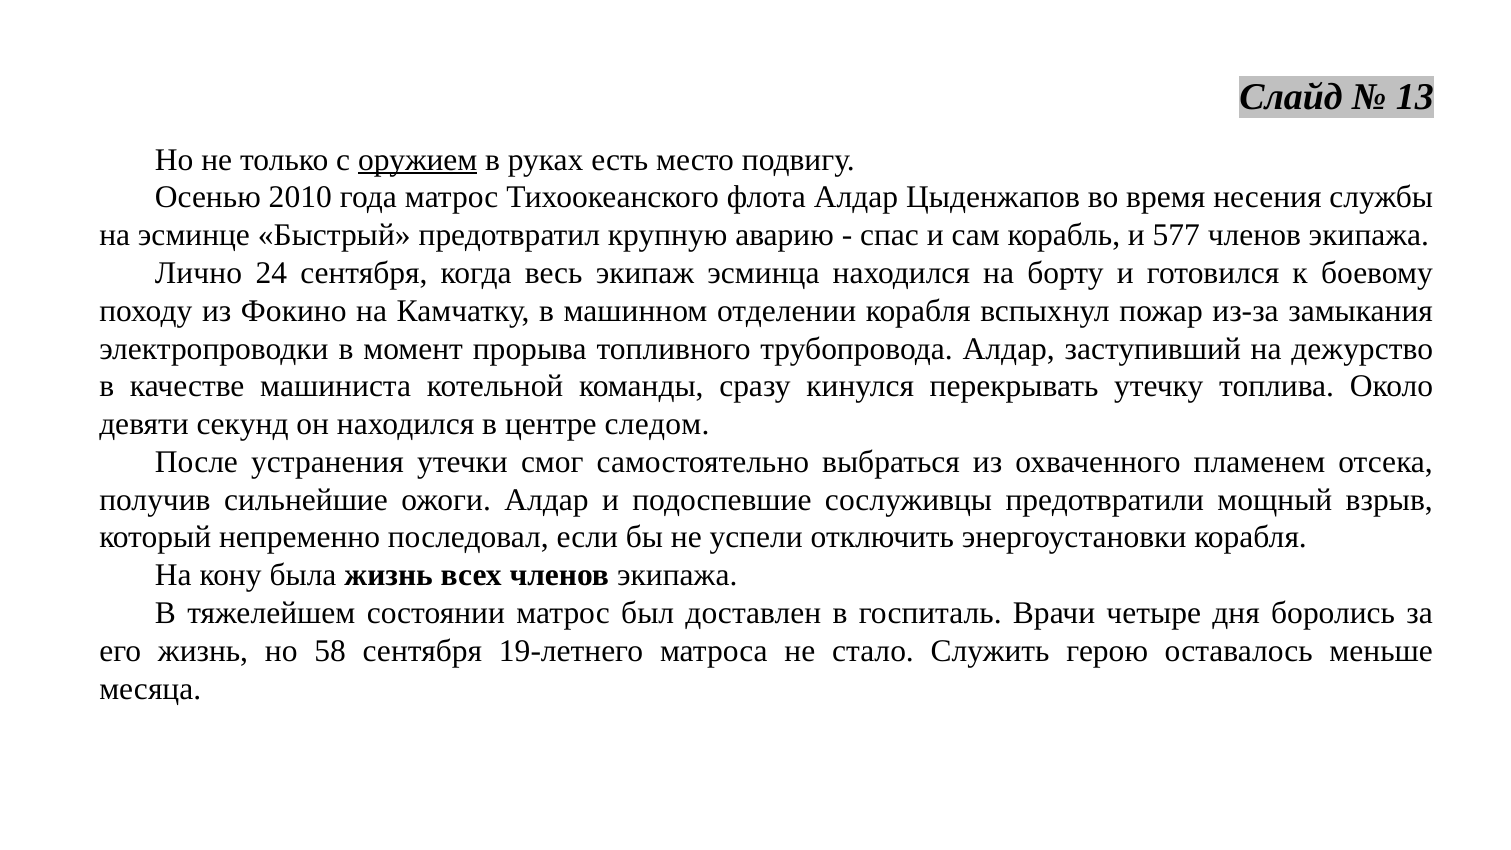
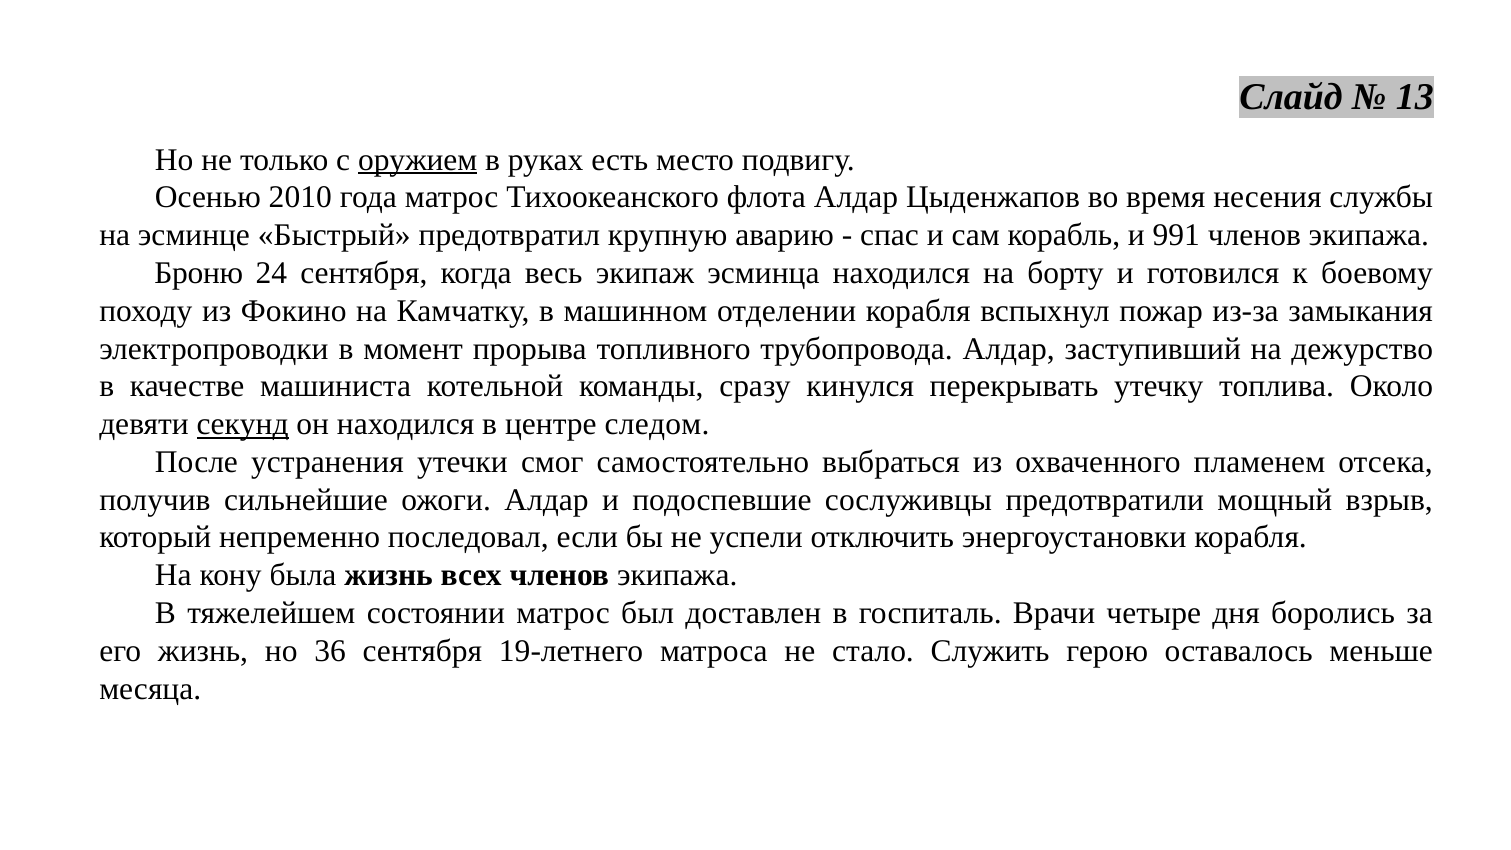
577: 577 -> 991
Лично: Лично -> Броню
секунд underline: none -> present
58: 58 -> 36
